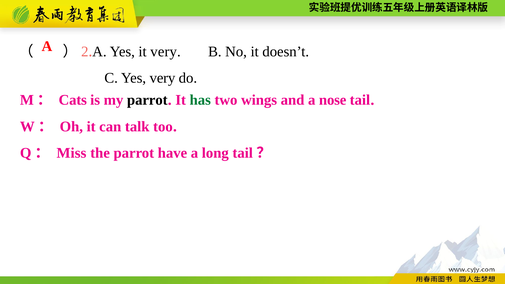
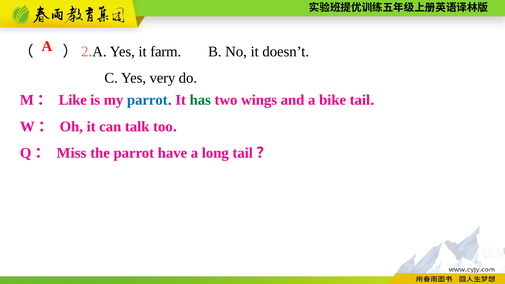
it very: very -> farm
Cats: Cats -> Like
parrot at (147, 100) colour: black -> blue
nose: nose -> bike
